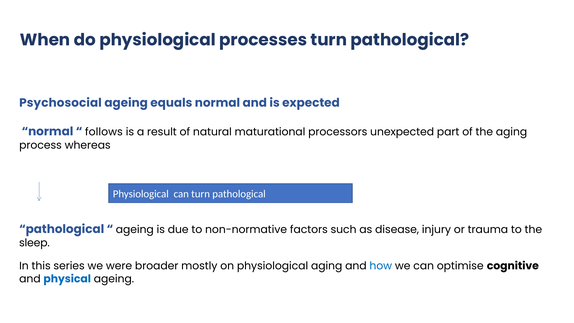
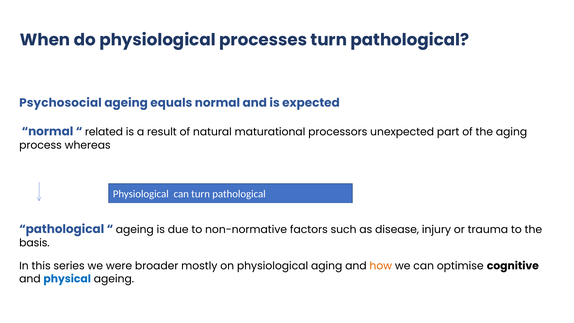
follows: follows -> related
sleep: sleep -> basis
how colour: blue -> orange
